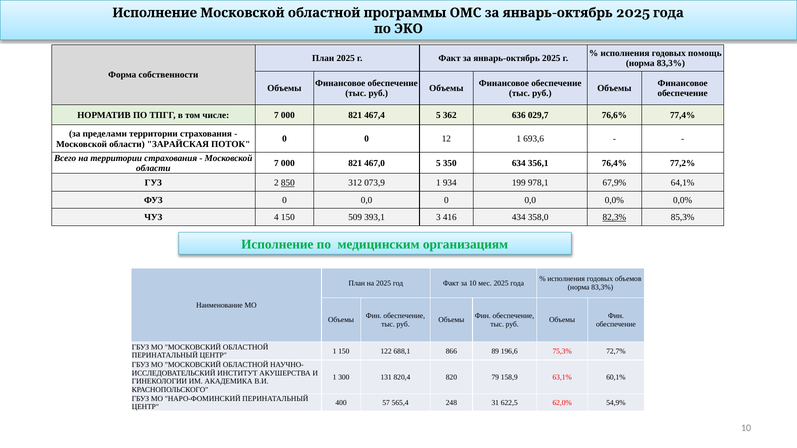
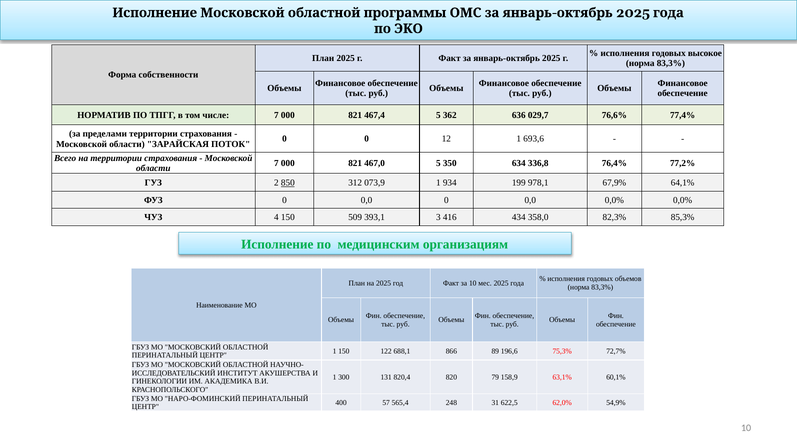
помощь: помощь -> высокое
356,1: 356,1 -> 336,8
82,3% underline: present -> none
